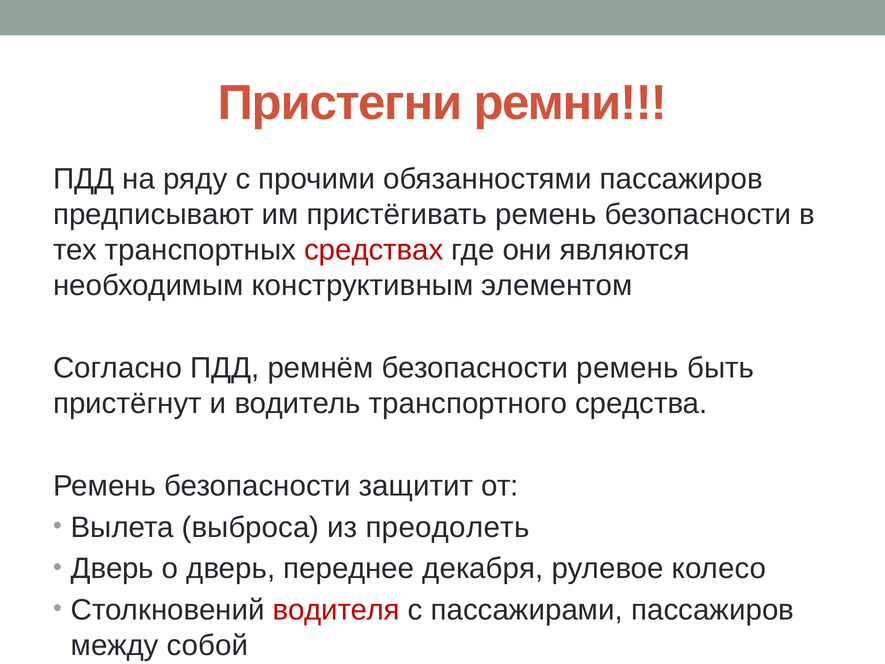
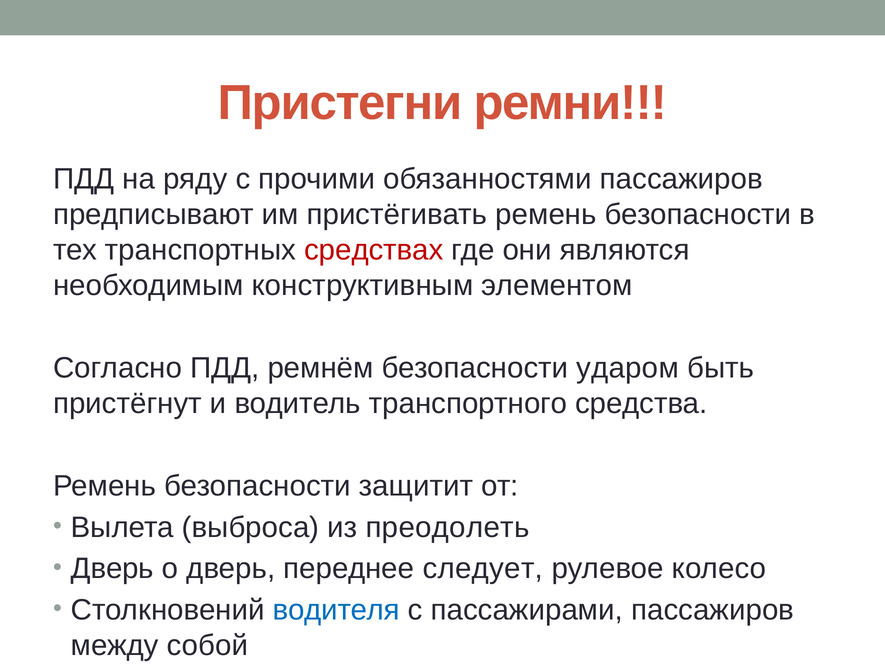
безопасности ремень: ремень -> ударом
декабря: декабря -> следует
водителя colour: red -> blue
